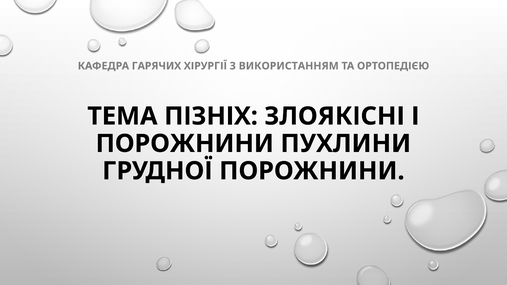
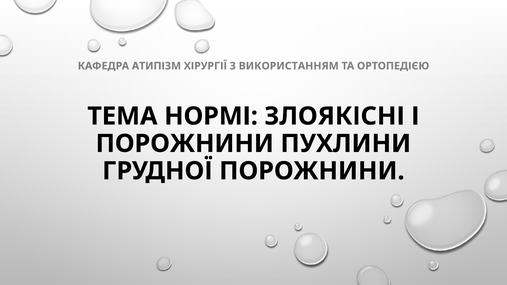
ГАРЯЧИХ: ГАРЯЧИХ -> АТИПІЗМ
ПІЗНІХ: ПІЗНІХ -> НОРМІ
